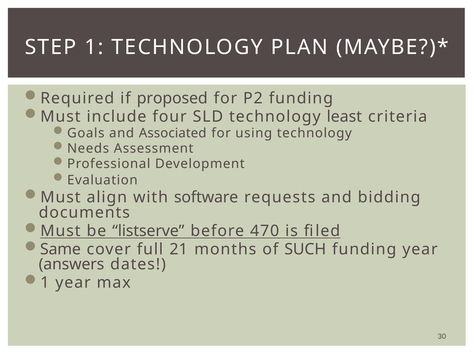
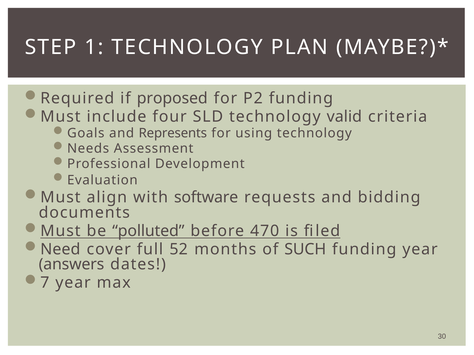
least: least -> valid
Associated: Associated -> Represents
listserve: listserve -> polluted
Same: Same -> Need
21: 21 -> 52
1 at (45, 283): 1 -> 7
